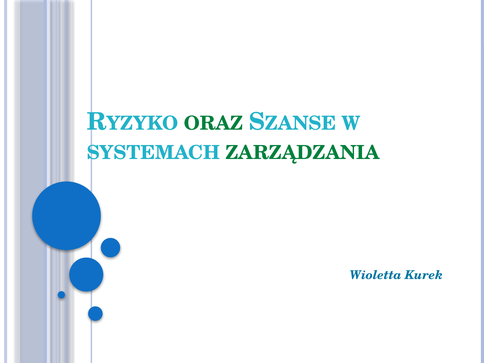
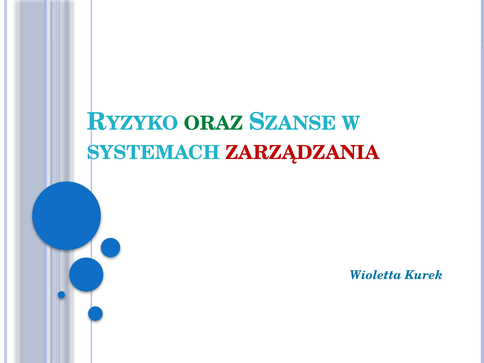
ZARZĄDZANIA colour: green -> red
